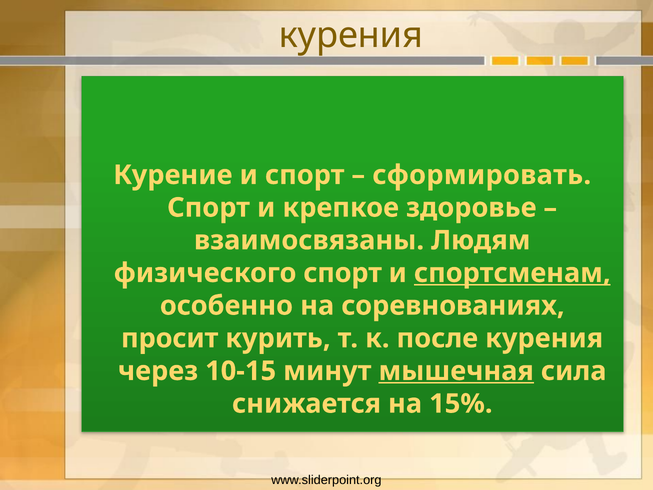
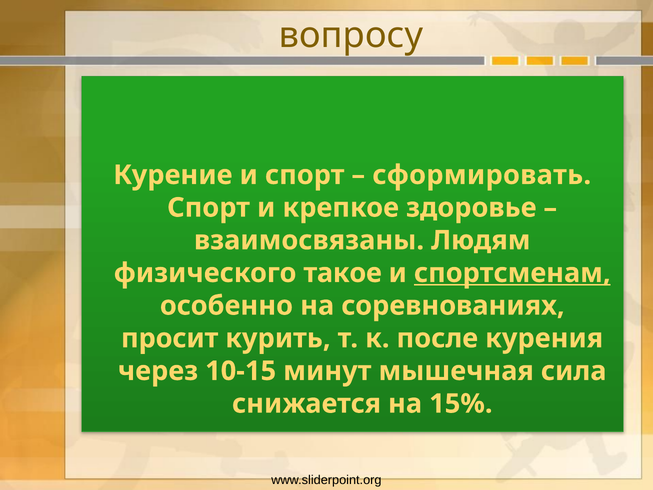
курения at (351, 35): курения -> вопросу
физического спорт: спорт -> такое
мышечная underline: present -> none
